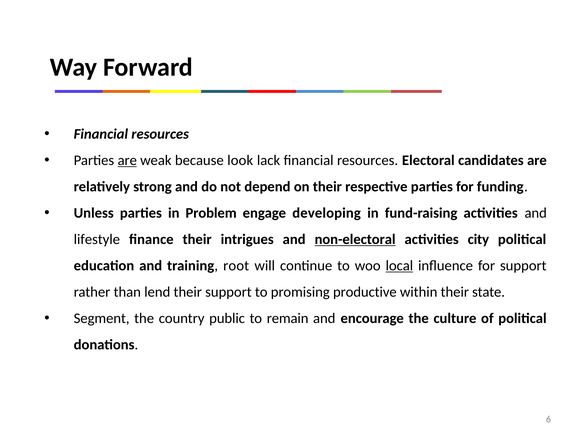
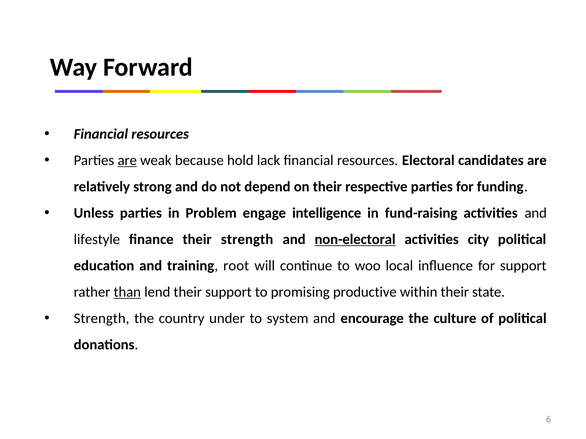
look: look -> hold
developing: developing -> intelligence
their intrigues: intrigues -> strength
local underline: present -> none
than underline: none -> present
Segment at (102, 319): Segment -> Strength
public: public -> under
remain: remain -> system
